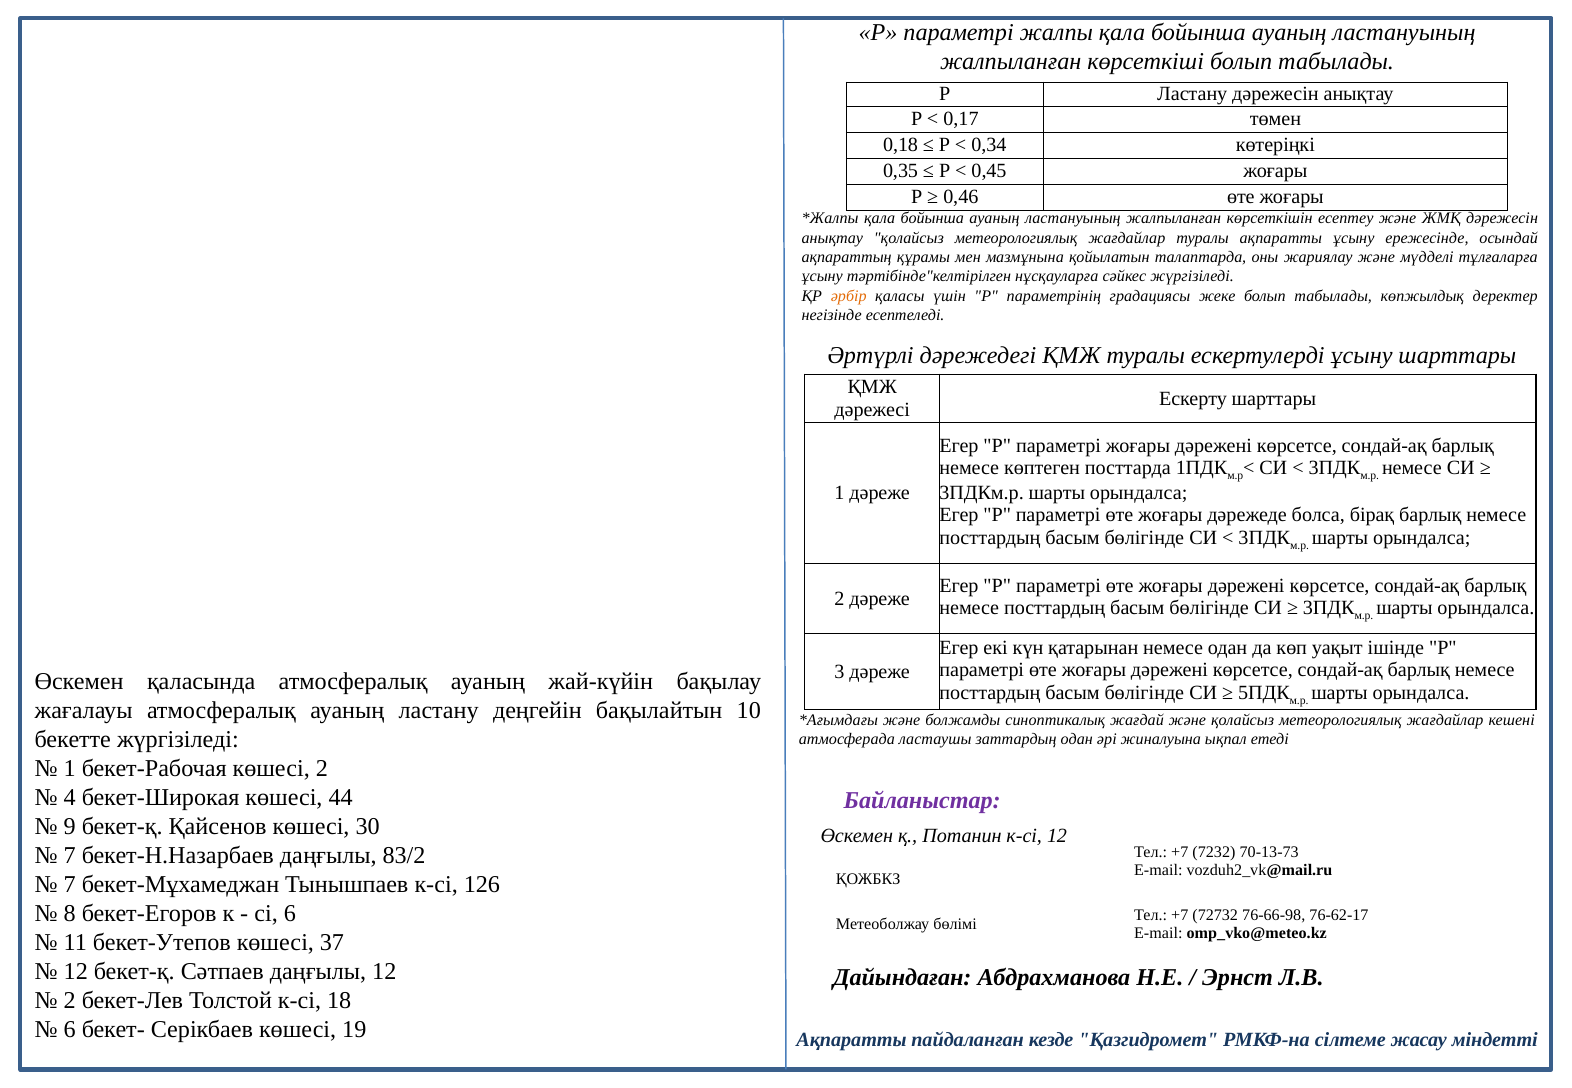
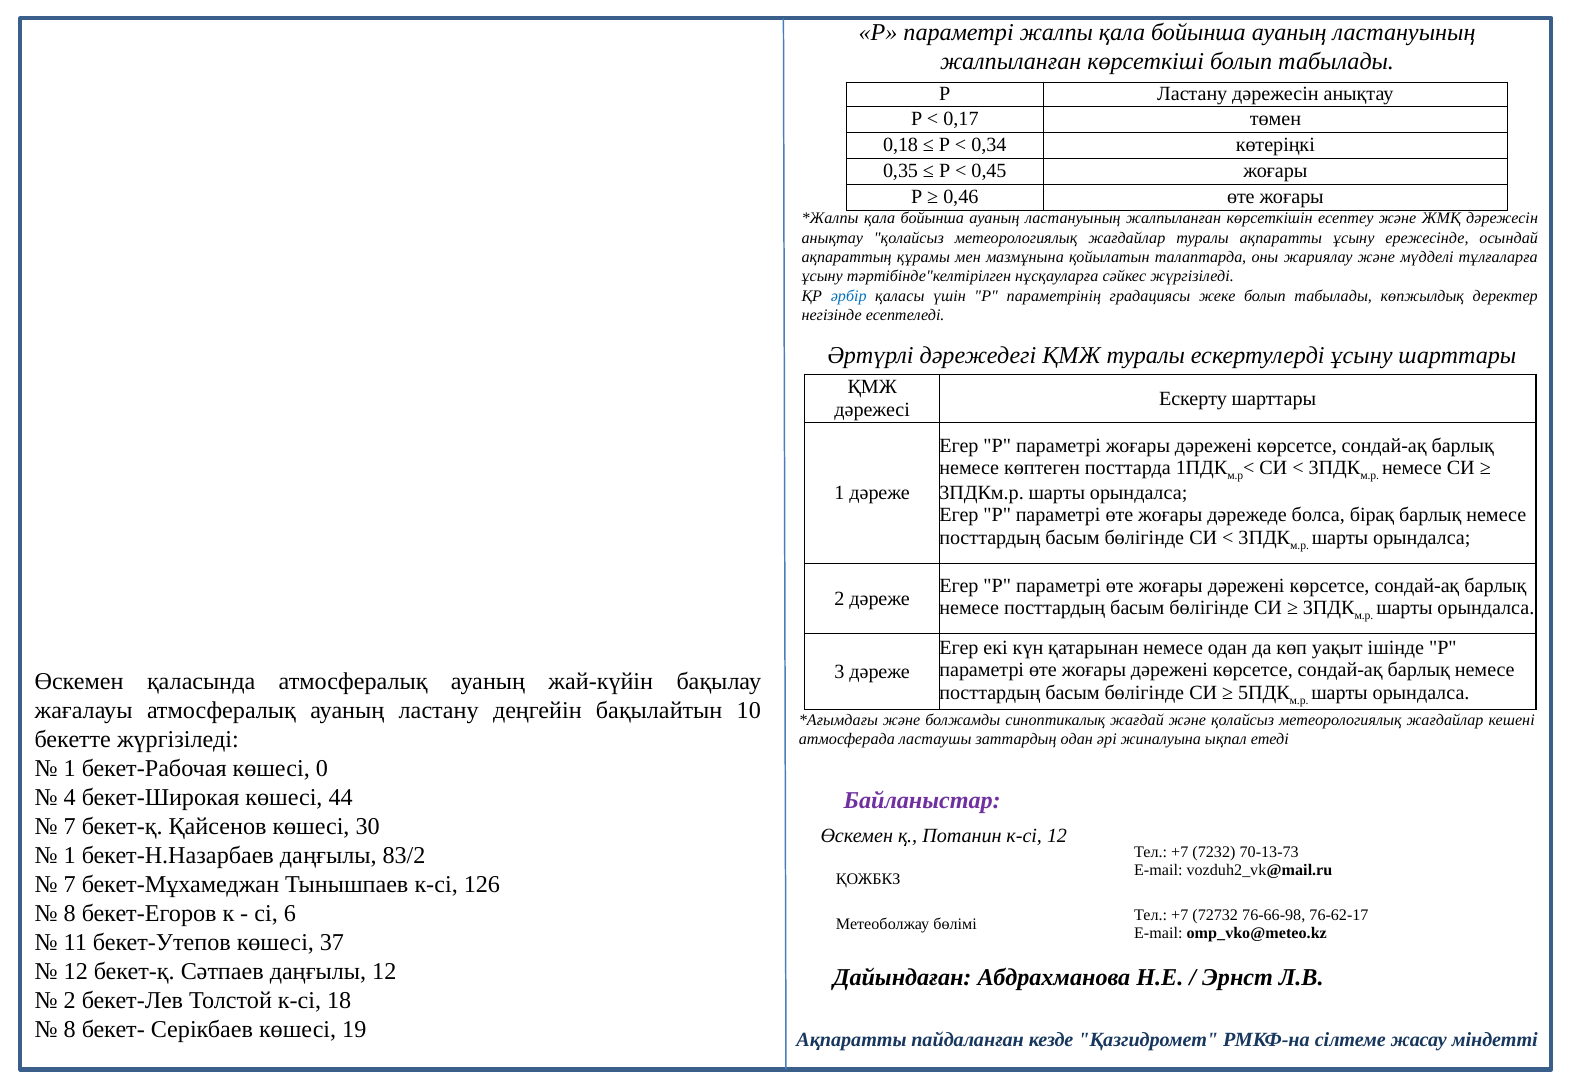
әрбір colour: orange -> blue
көшесі 2: 2 -> 0
9 at (70, 827): 9 -> 7
7 at (70, 856): 7 -> 1
6 at (70, 1030): 6 -> 8
